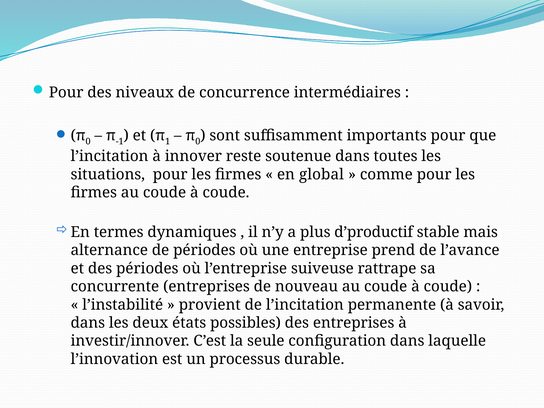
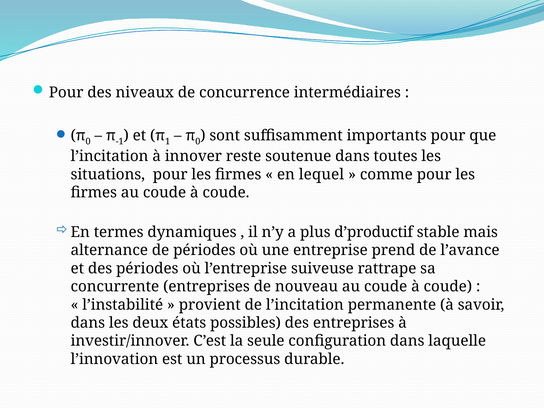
global: global -> lequel
